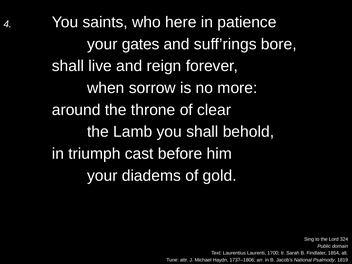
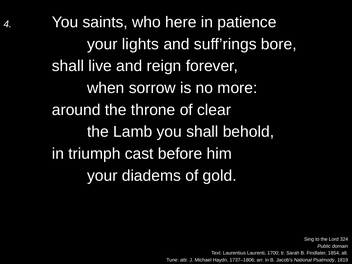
gates: gates -> lights
